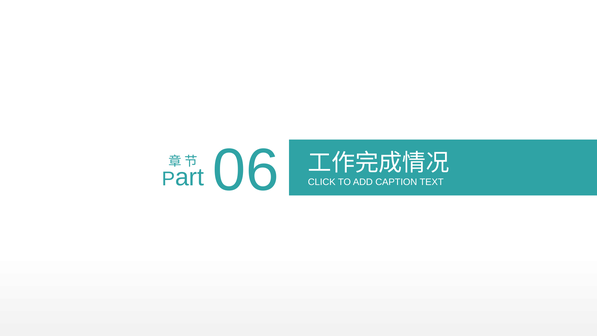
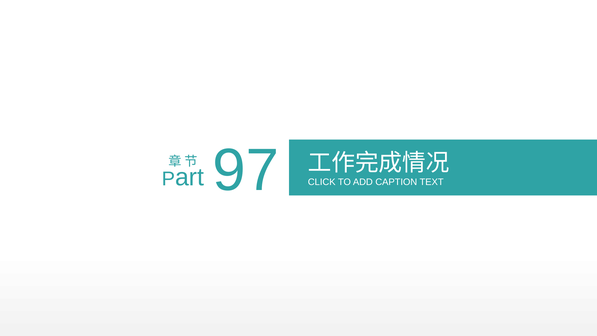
06: 06 -> 97
